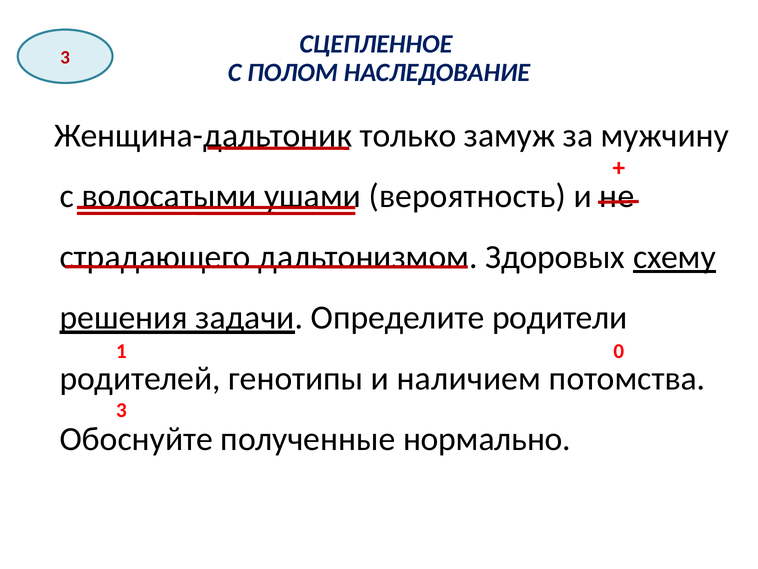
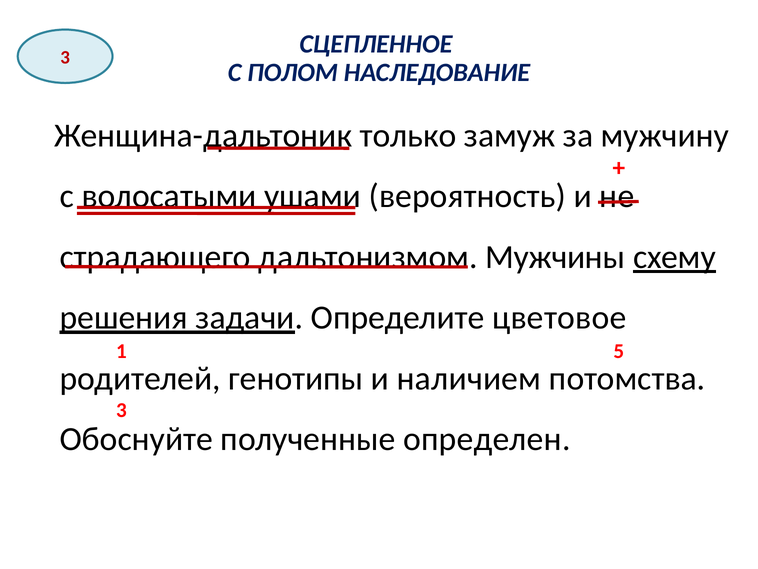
Здоровых: Здоровых -> Мужчины
родители: родители -> цветовое
0: 0 -> 5
нормально: нормально -> определен
